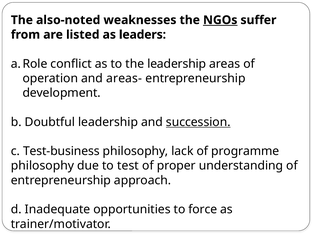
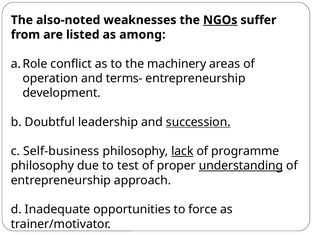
as leaders: leaders -> among
the leadership: leadership -> machinery
areas-: areas- -> terms-
Test-business: Test-business -> Self-business
lack underline: none -> present
understanding underline: none -> present
